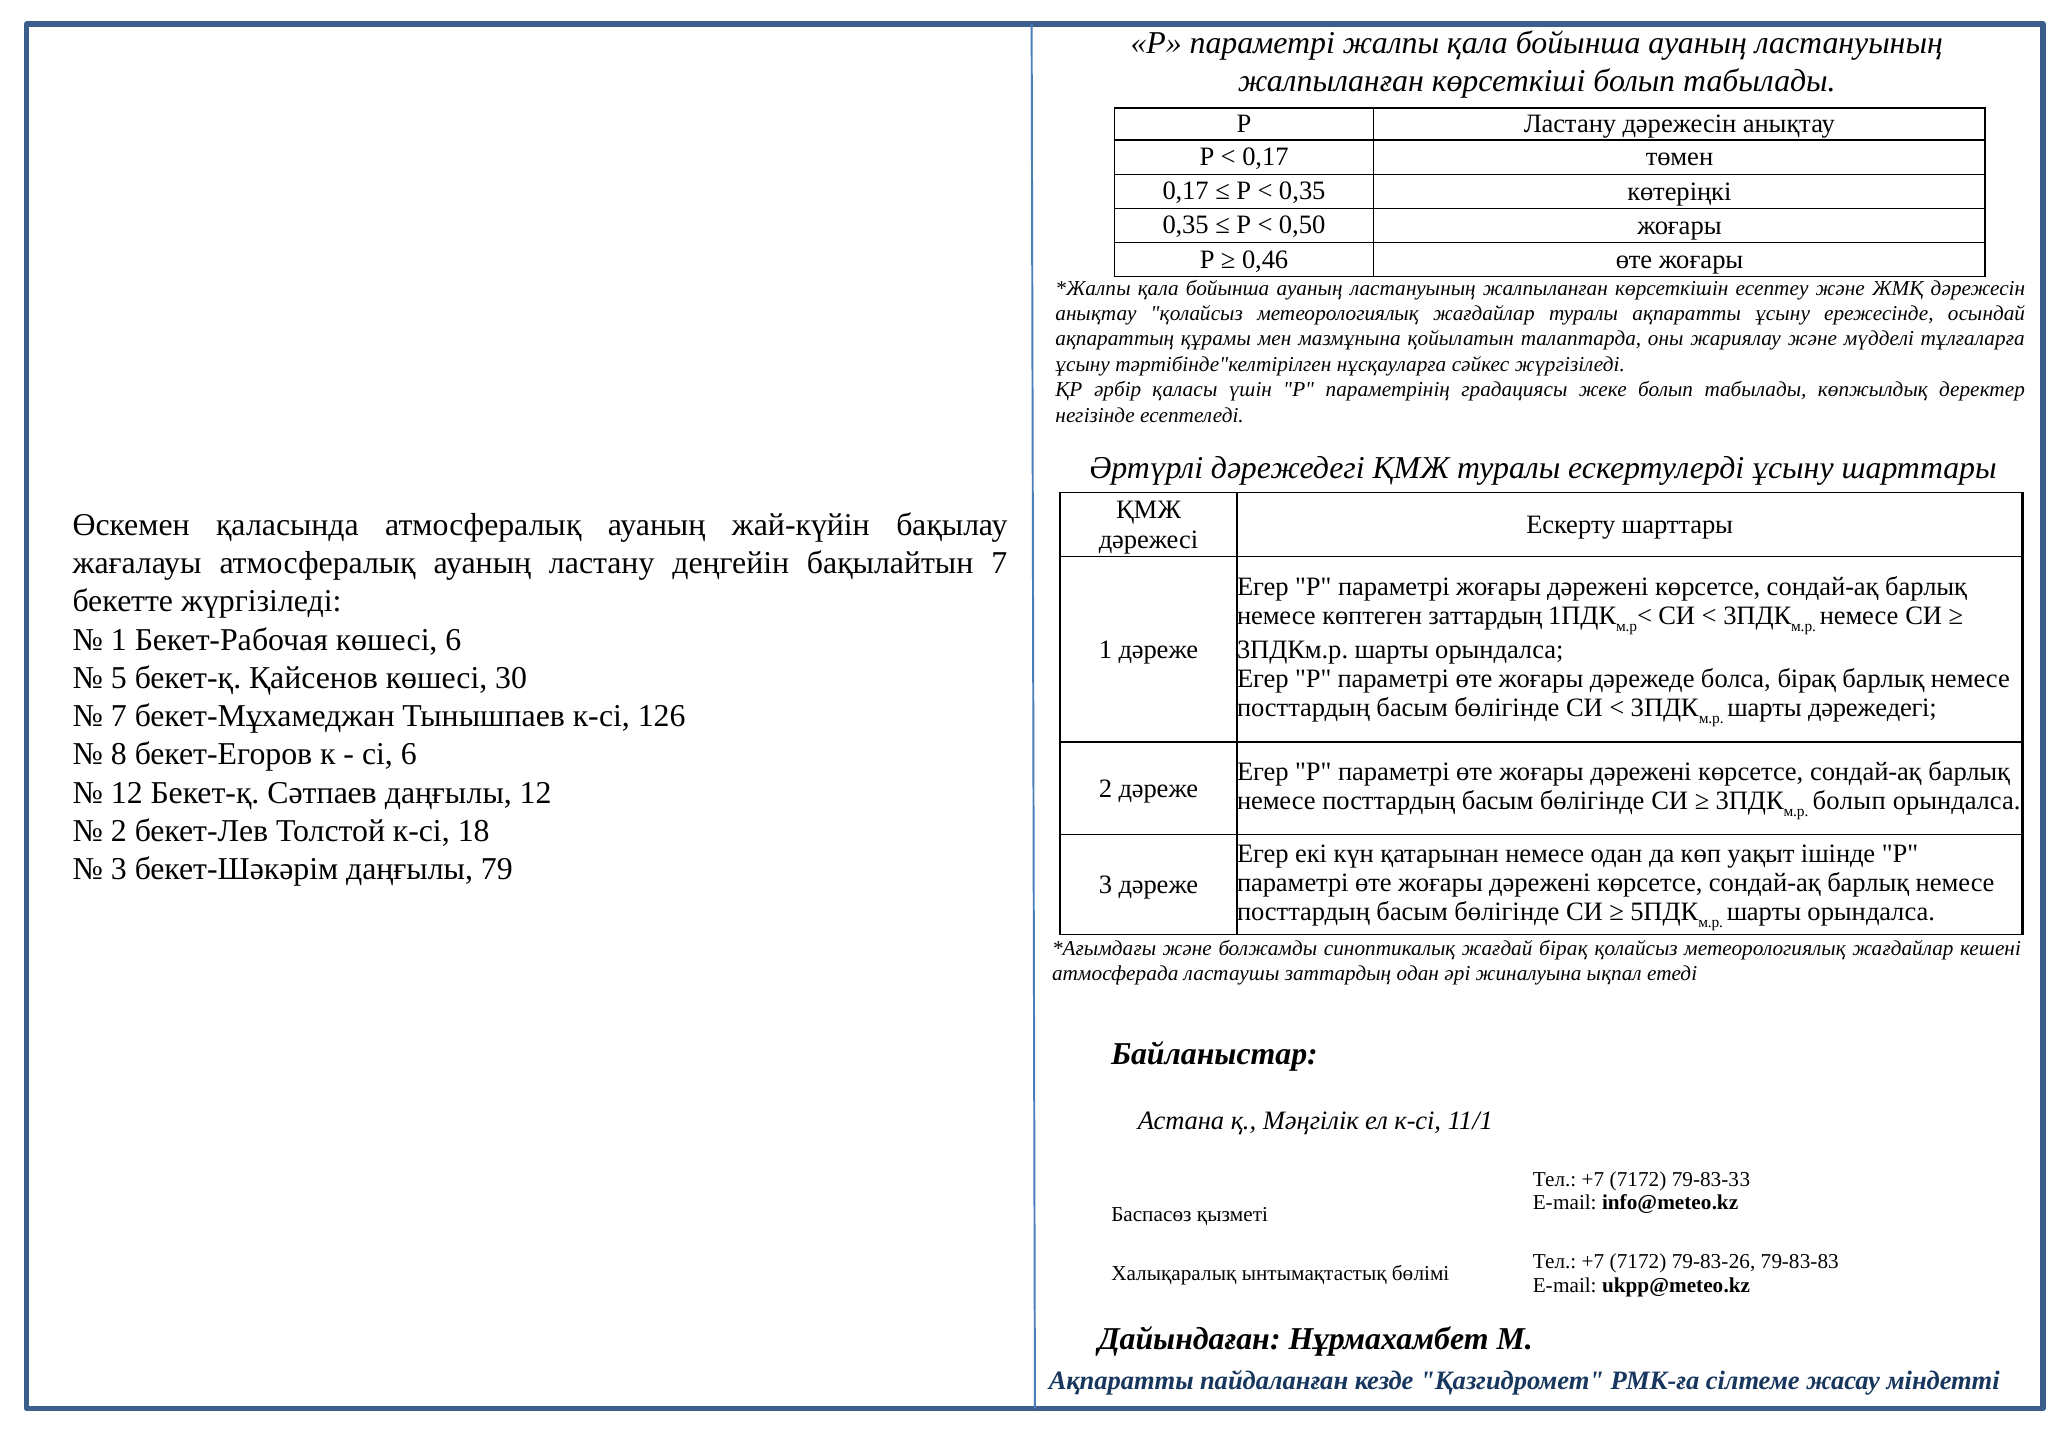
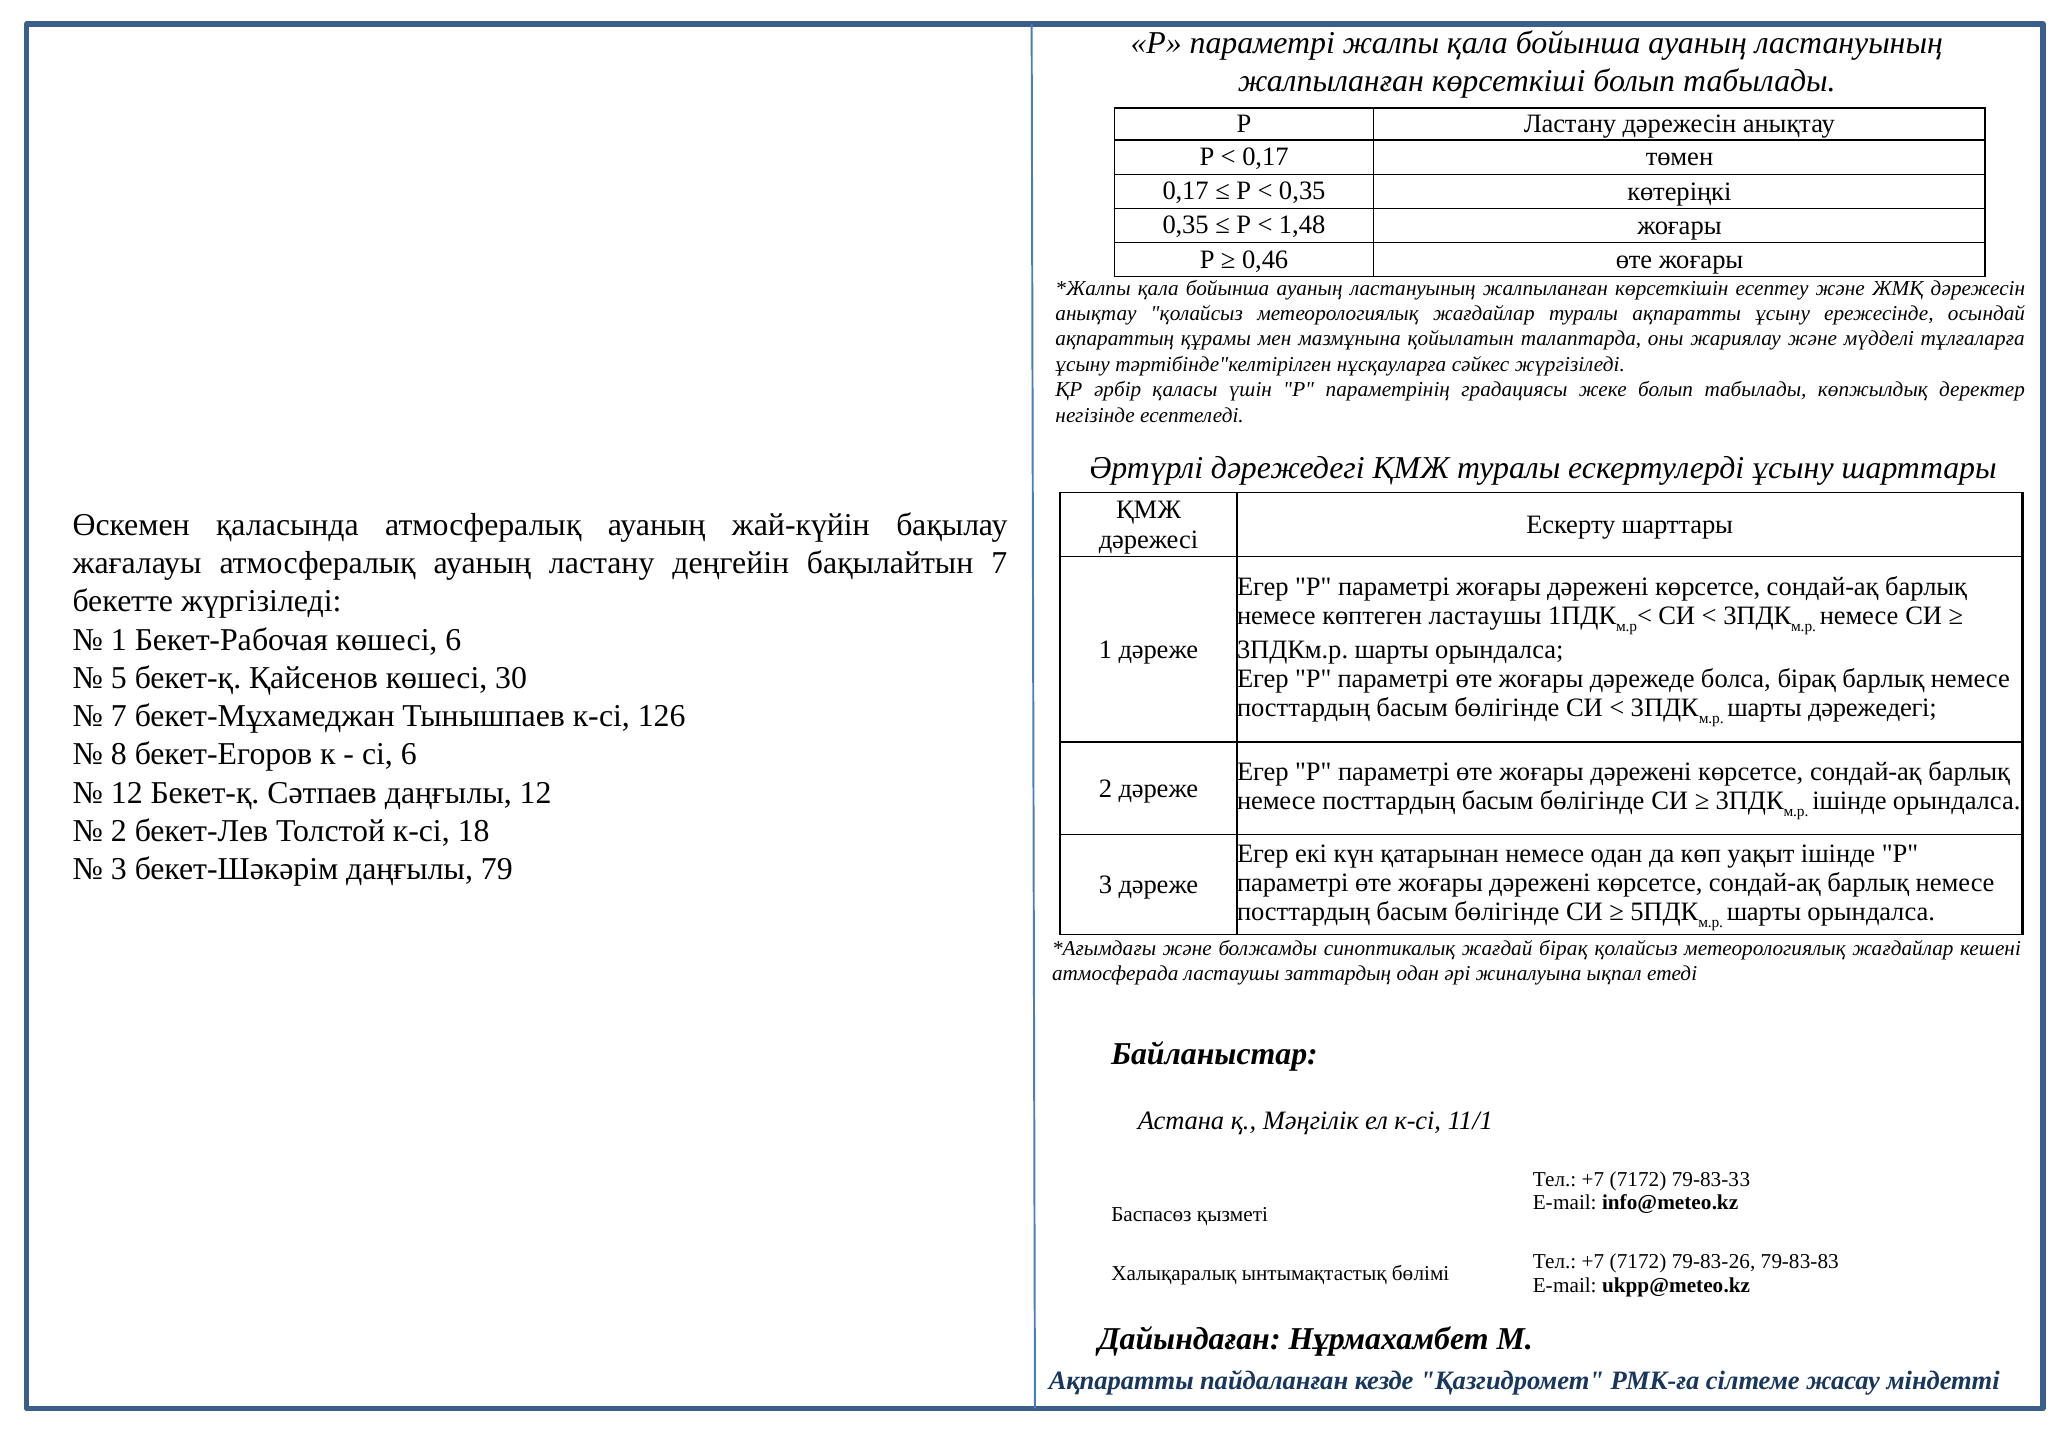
0,50: 0,50 -> 1,48
көптеген заттардың: заттардың -> ластаушы
болып at (1849, 801): болып -> ішінде
